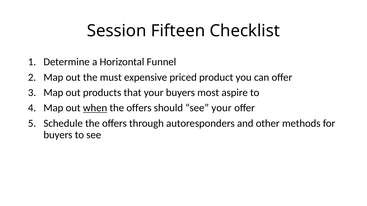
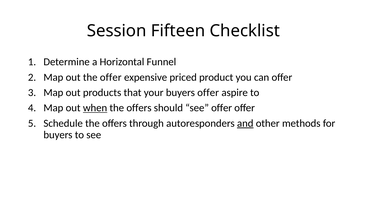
the must: must -> offer
buyers most: most -> offer
see your: your -> offer
and underline: none -> present
